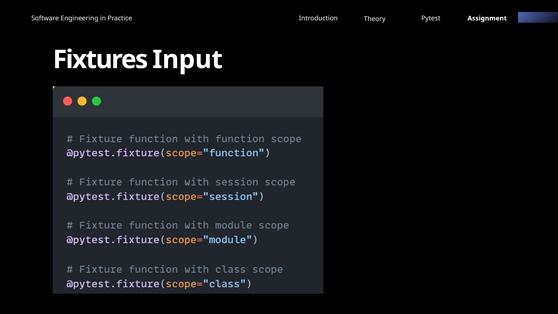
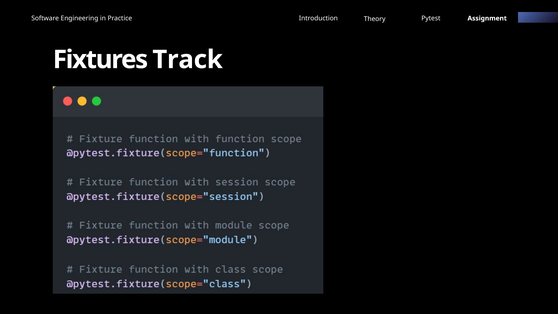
Input: Input -> Track
